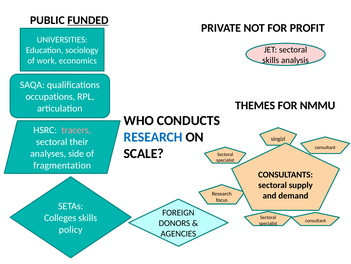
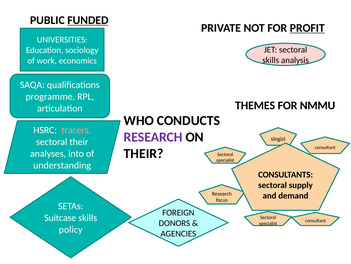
PROFIT underline: none -> present
occupations: occupations -> programme
RESEARCH at (153, 137) colour: blue -> purple
SCALE at (144, 153): SCALE -> THEIR
side: side -> into
fragmentation: fragmentation -> understanding
Colleges: Colleges -> Suitcase
